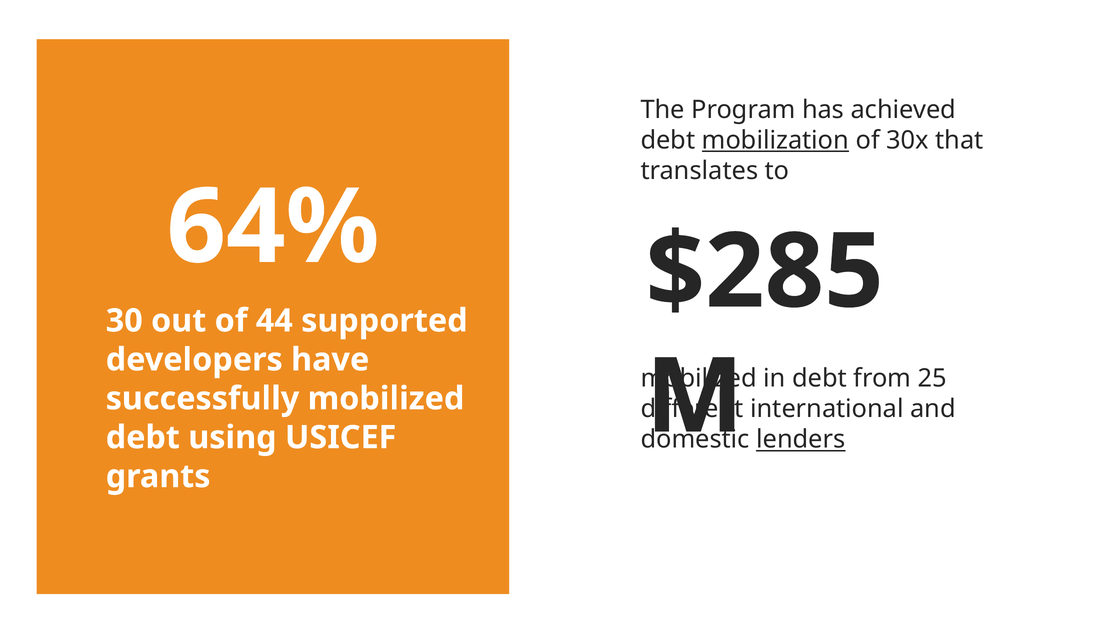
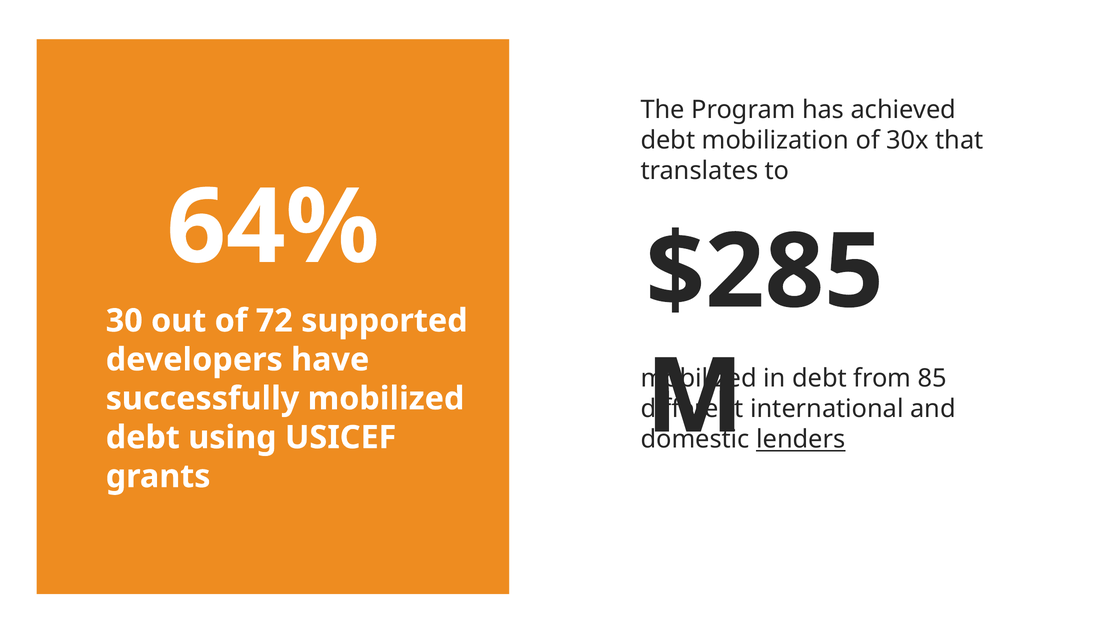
mobilization underline: present -> none
44: 44 -> 72
25: 25 -> 85
